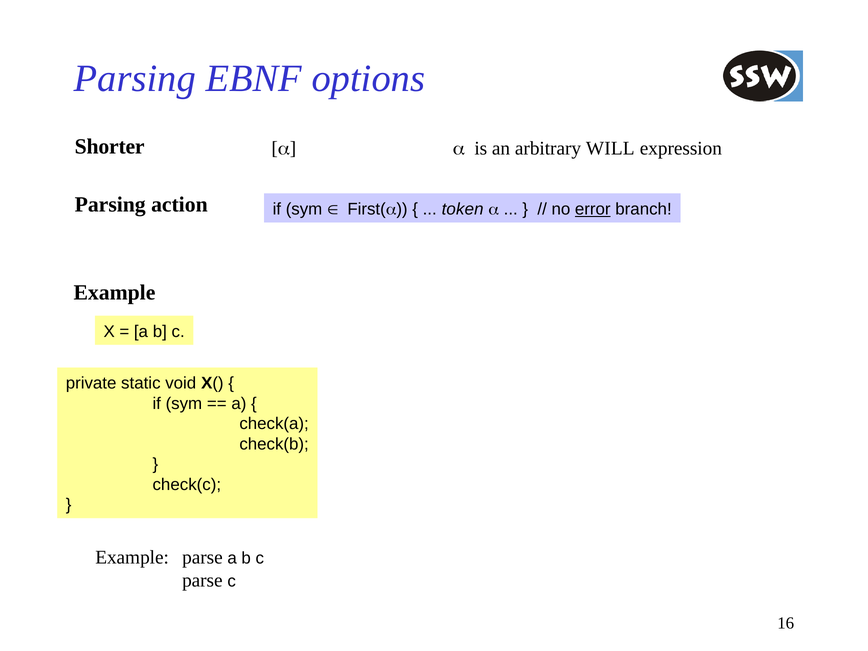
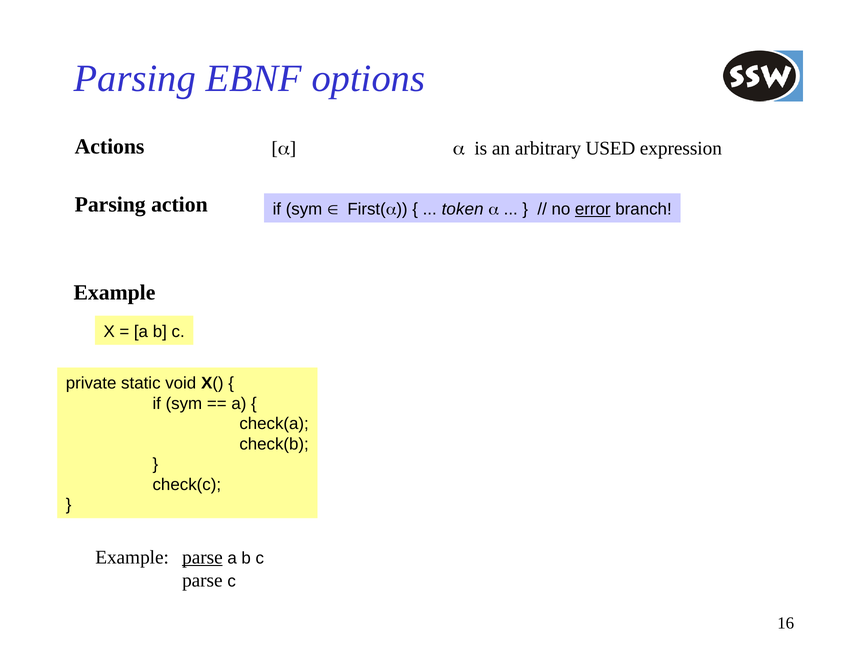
Shorter: Shorter -> Actions
WILL: WILL -> USED
parse at (202, 557) underline: none -> present
